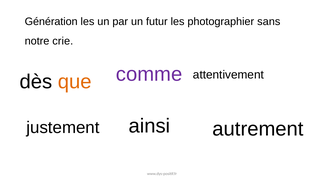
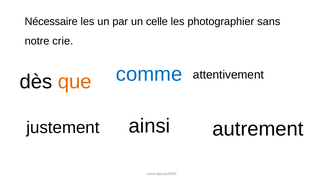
Génération: Génération -> Nécessaire
futur: futur -> celle
comme colour: purple -> blue
